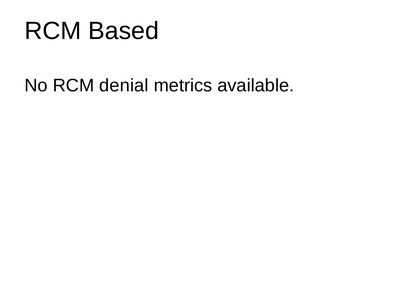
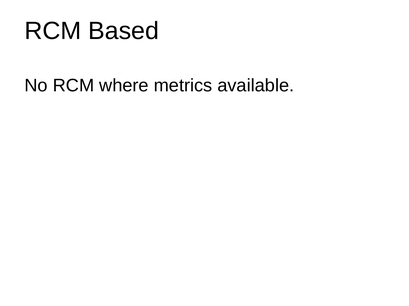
denial: denial -> where
